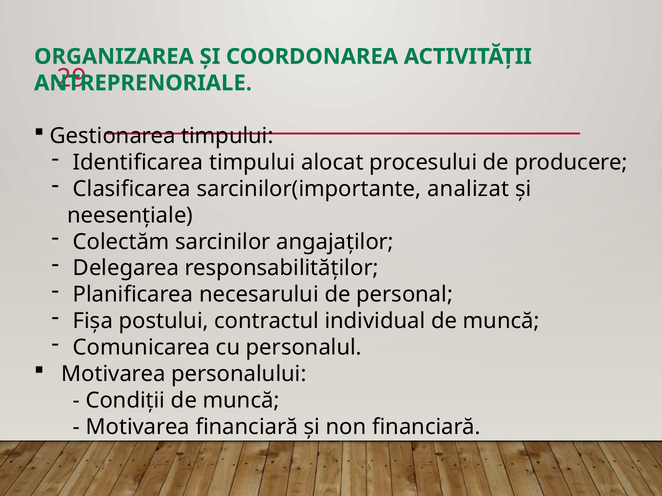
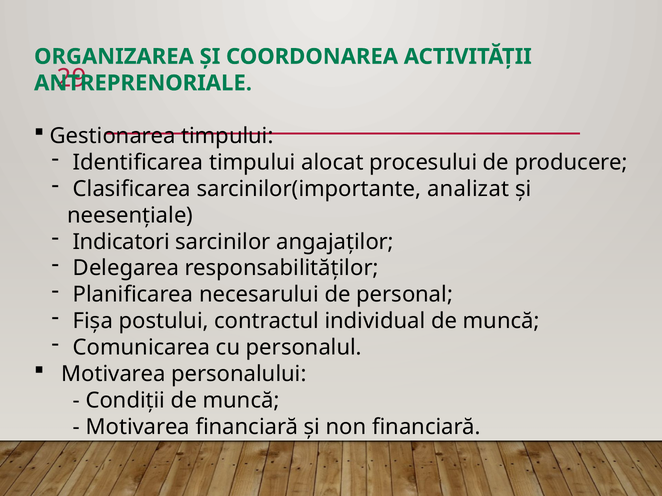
Colectăm: Colectăm -> Indicatori
